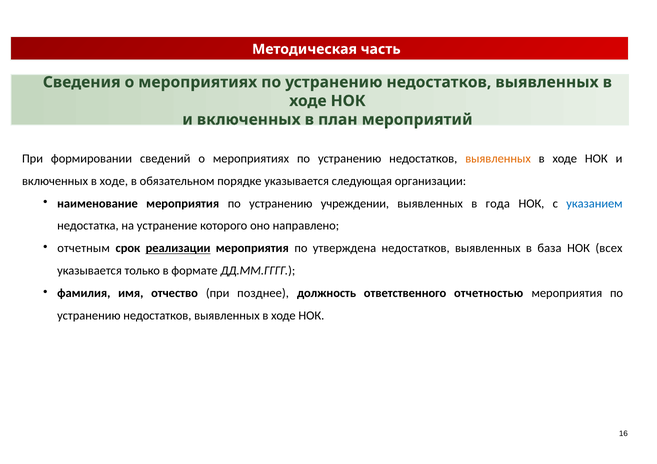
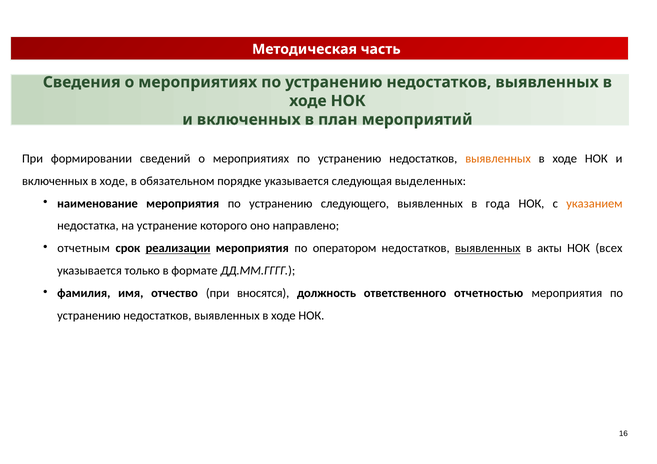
организации: организации -> выделенных
учреждении: учреждении -> следующего
указанием colour: blue -> orange
утверждена: утверждена -> оператором
выявленных at (488, 249) underline: none -> present
база: база -> акты
позднее: позднее -> вносятся
